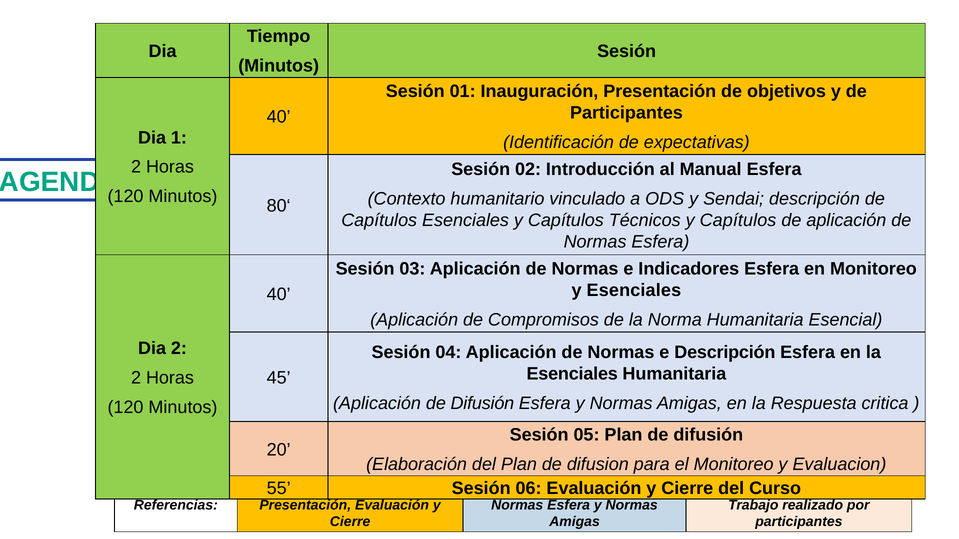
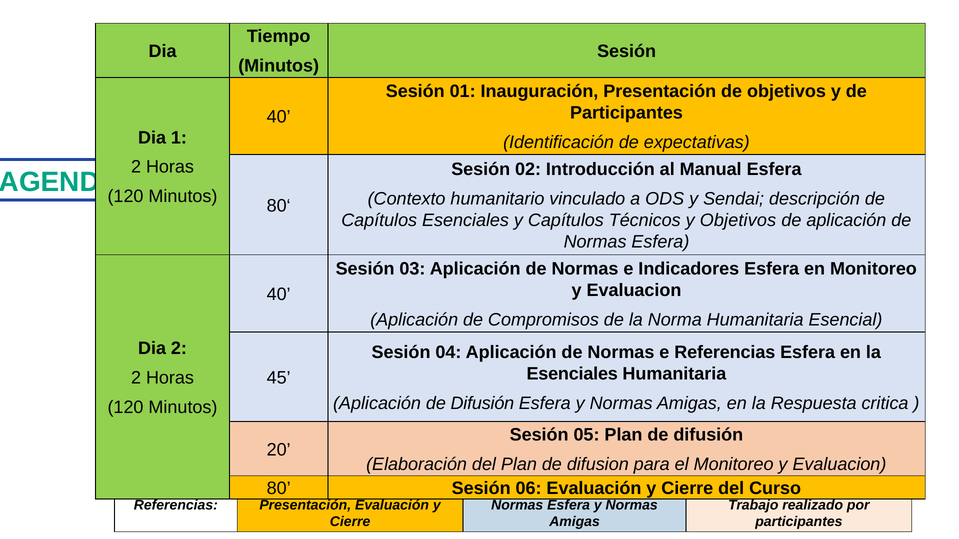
Técnicos y Capítulos: Capítulos -> Objetivos
Esenciales at (634, 291): Esenciales -> Evaluacion
e Descripción: Descripción -> Referencias
55: 55 -> 80
